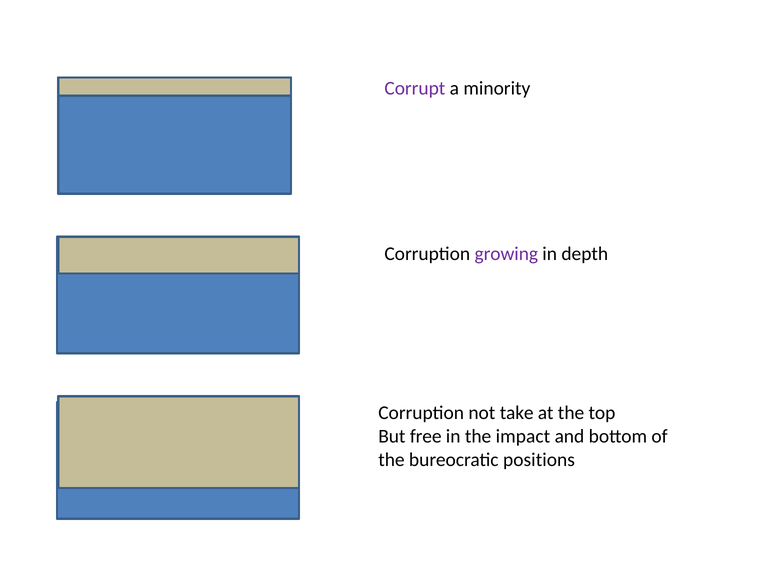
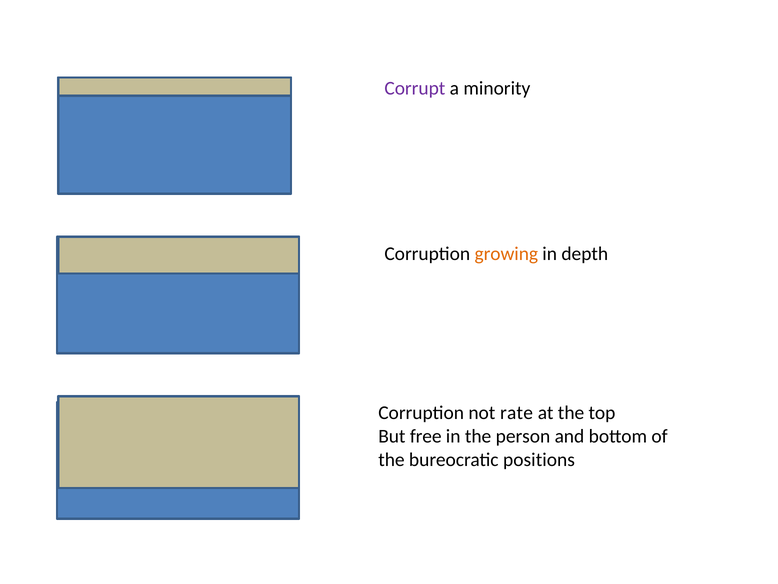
growing colour: purple -> orange
take: take -> rate
impact: impact -> person
